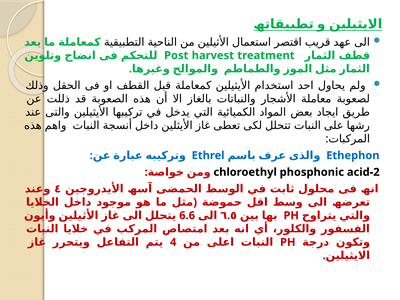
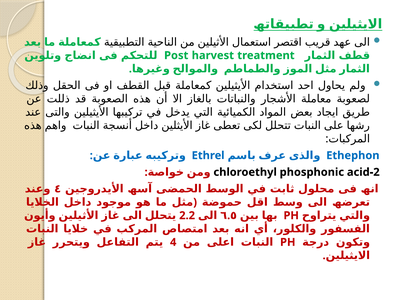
6.6: 6.6 -> 2.2
